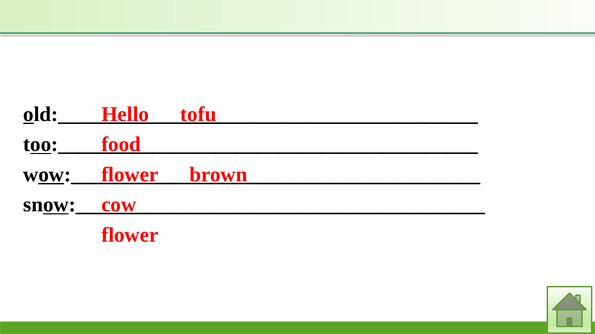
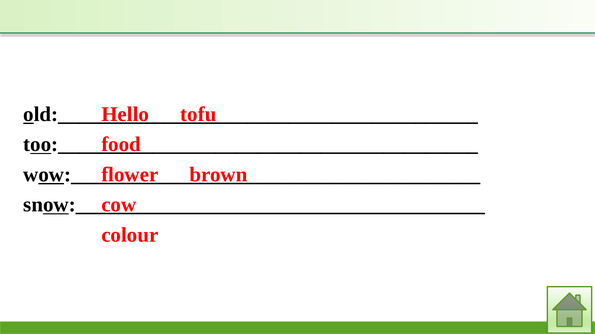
flower at (130, 235): flower -> colour
